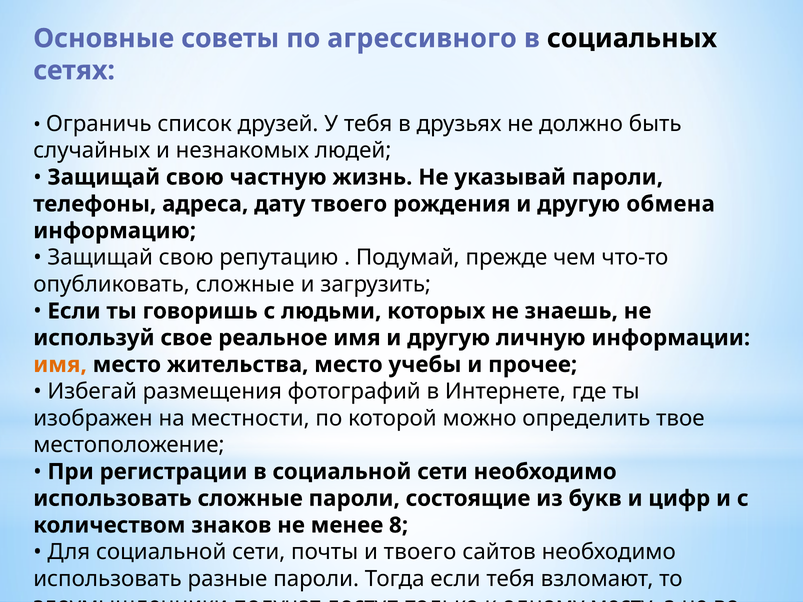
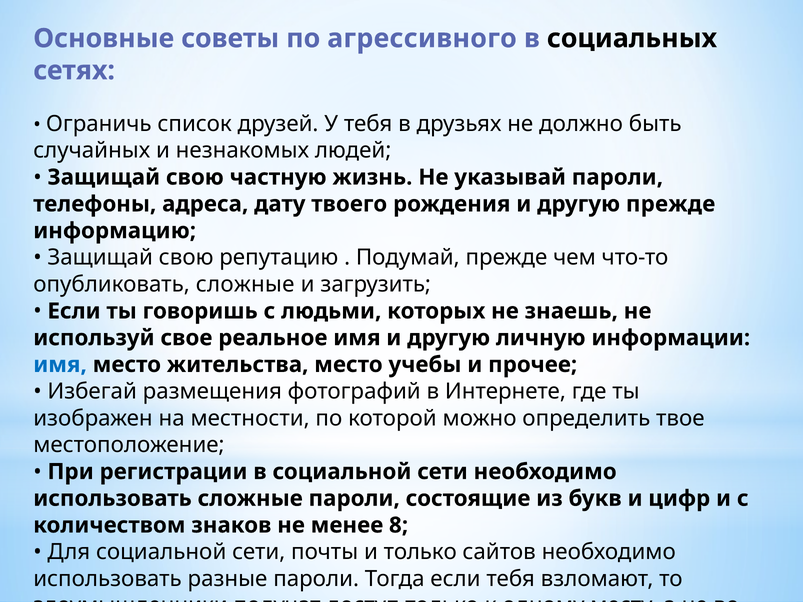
другую обмена: обмена -> прежде
имя at (60, 365) colour: orange -> blue
и твоего: твоего -> только
